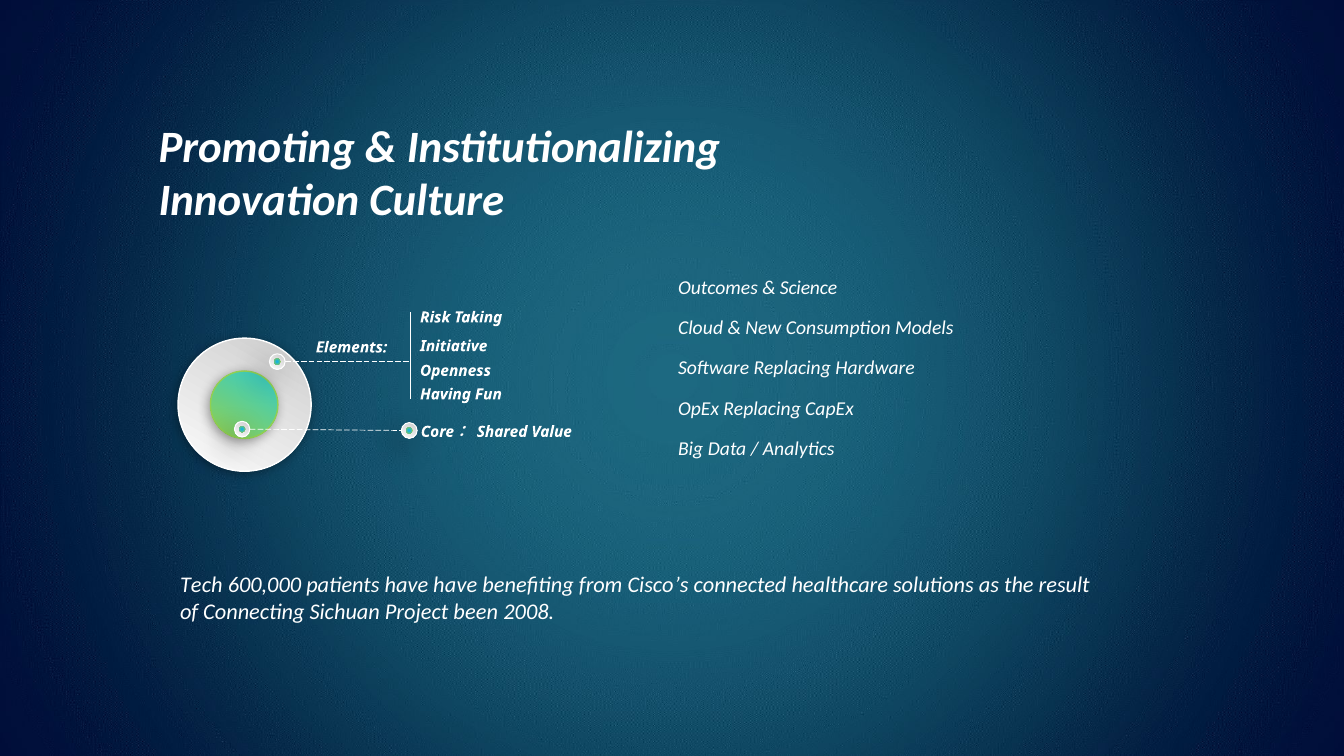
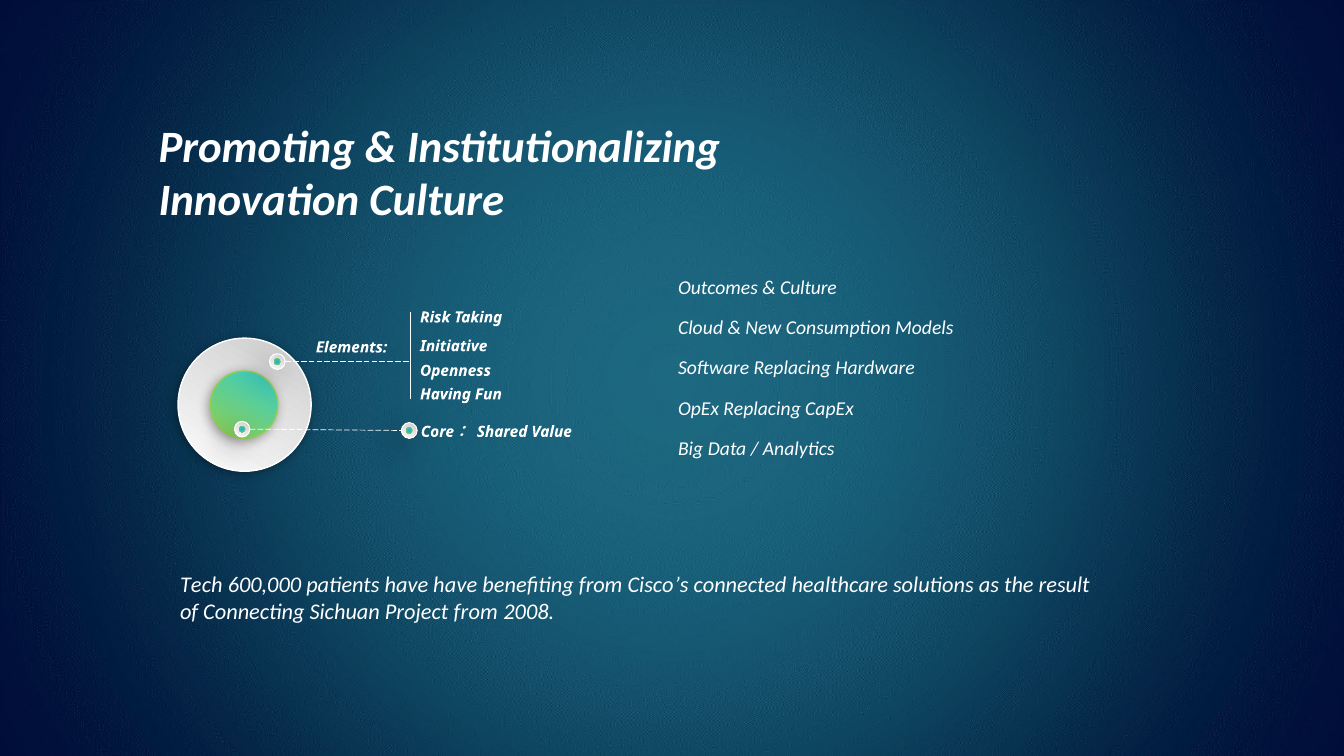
Science at (808, 288): Science -> Culture
Project been: been -> from
